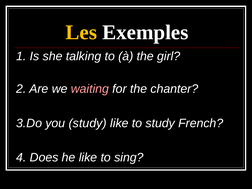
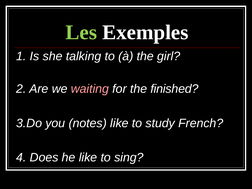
Les colour: yellow -> light green
chanter: chanter -> finished
you study: study -> notes
